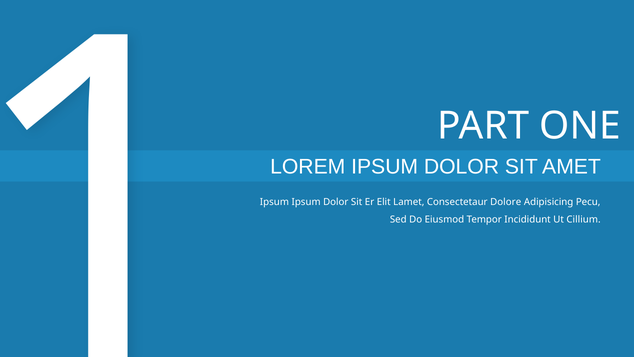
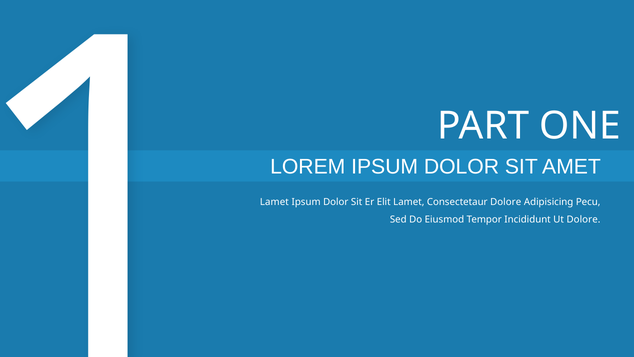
Ipsum at (274, 202): Ipsum -> Lamet
Ut Cillium: Cillium -> Dolore
